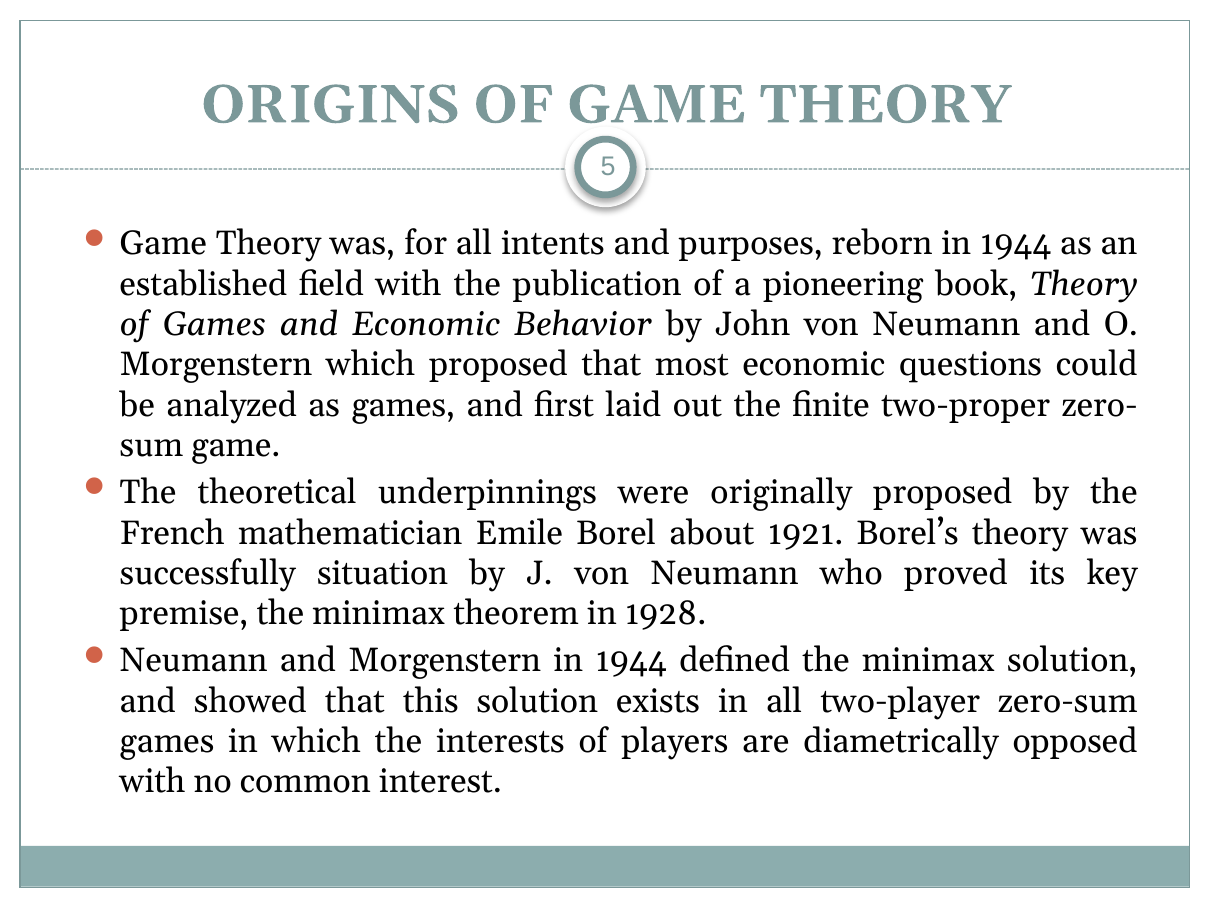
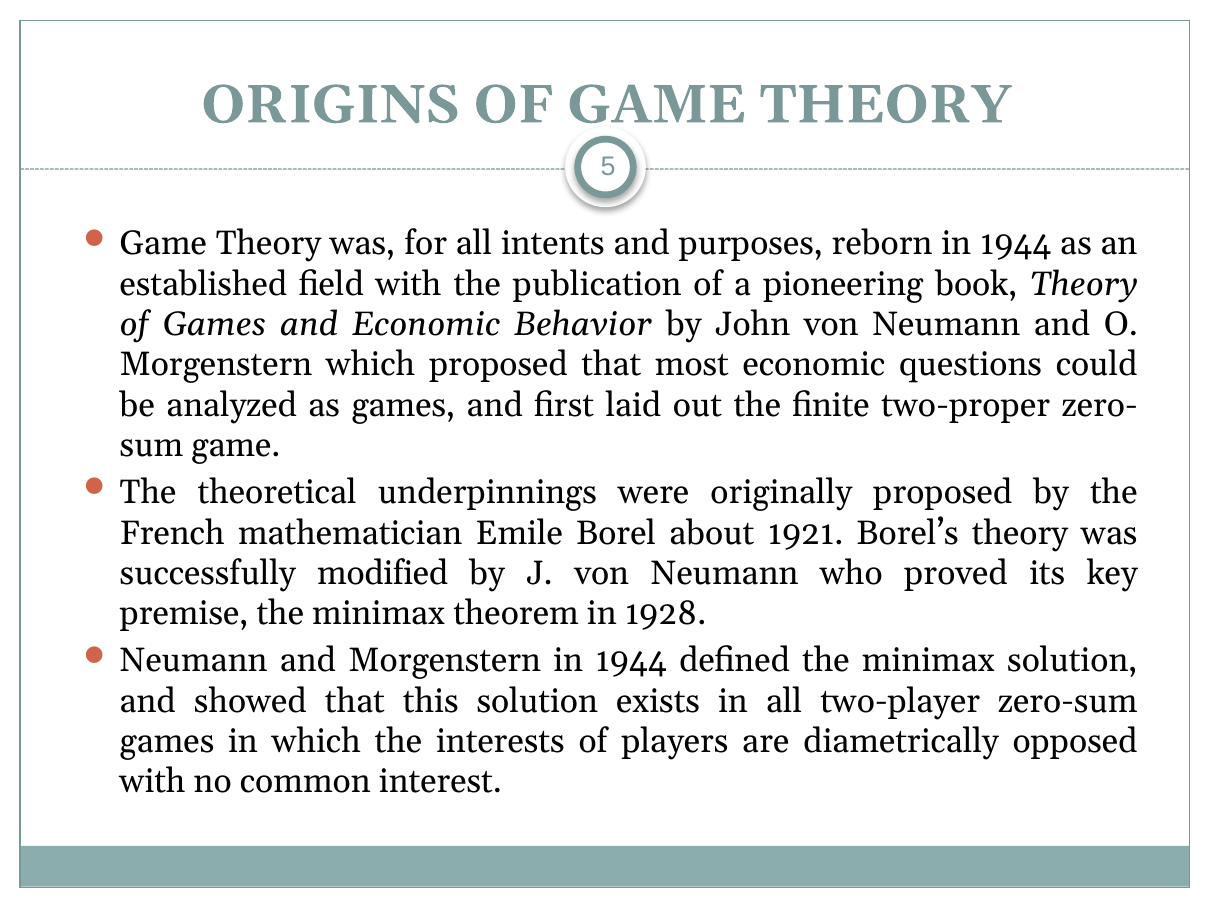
situation: situation -> modified
